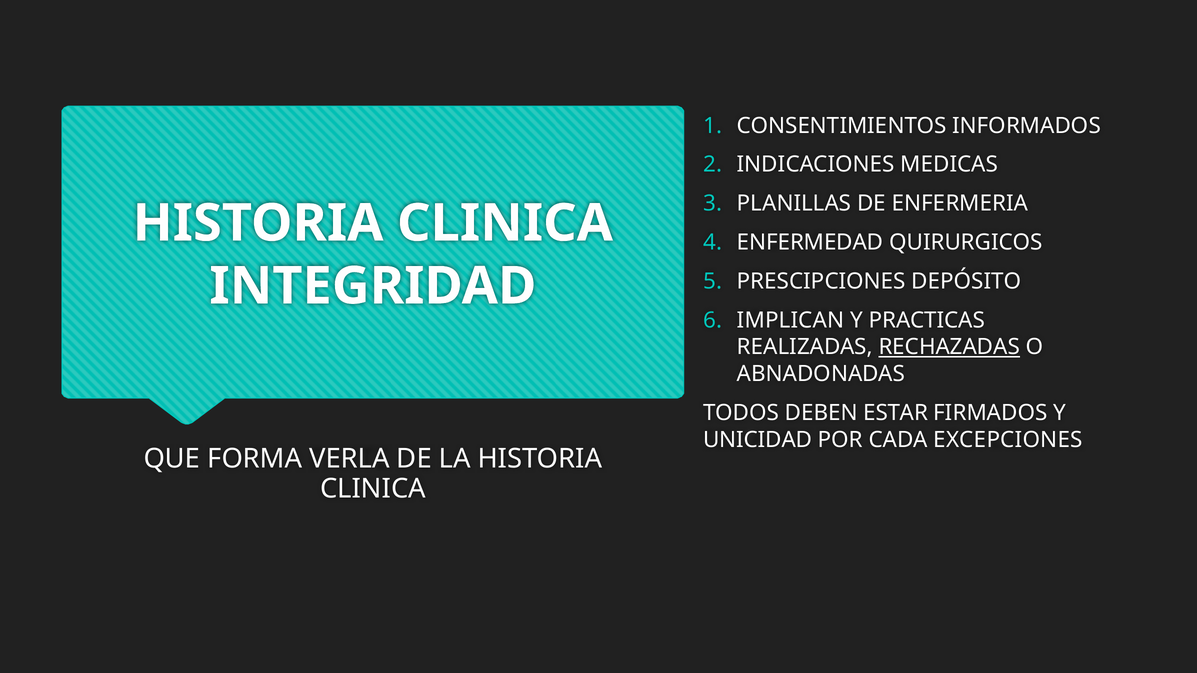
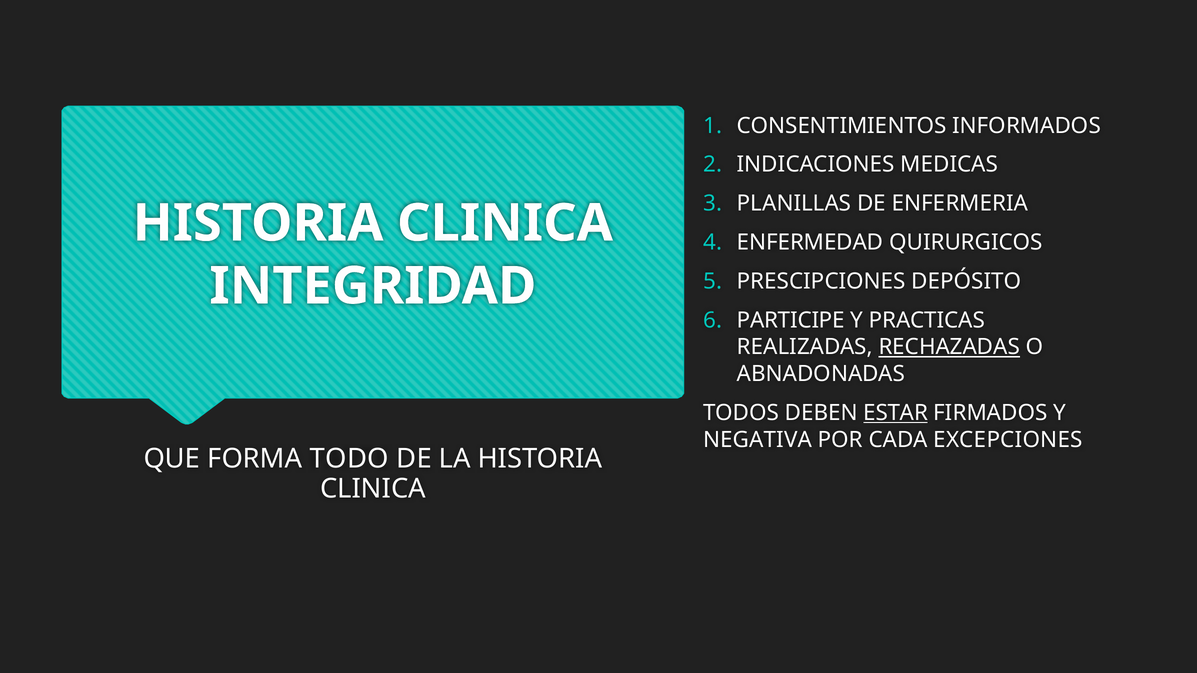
IMPLICAN: IMPLICAN -> PARTICIPE
ESTAR underline: none -> present
UNICIDAD: UNICIDAD -> NEGATIVA
VERLA: VERLA -> TODO
